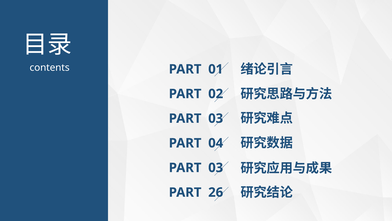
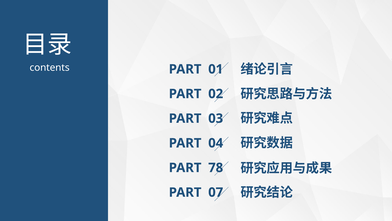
03 at (216, 167): 03 -> 78
26: 26 -> 07
